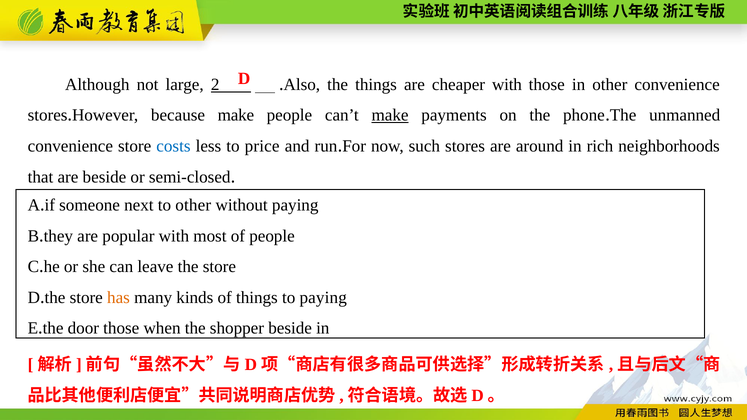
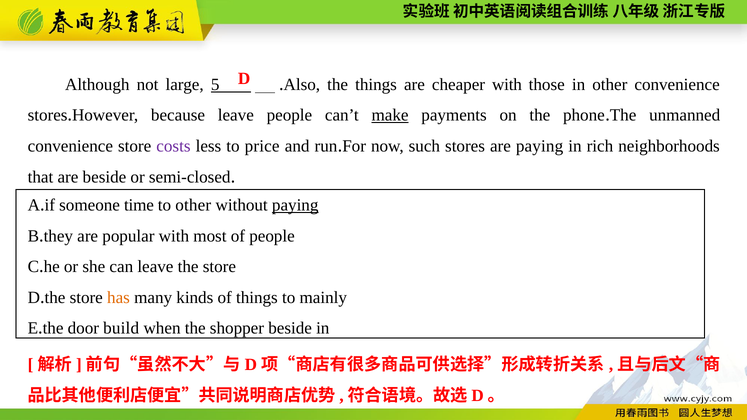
2: 2 -> 5
because make: make -> leave
costs colour: blue -> purple
are around: around -> paying
next: next -> time
paying at (295, 205) underline: none -> present
to paying: paying -> mainly
door those: those -> build
